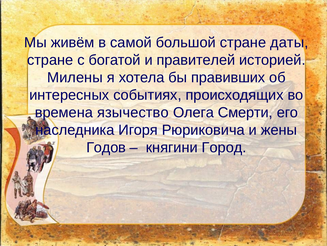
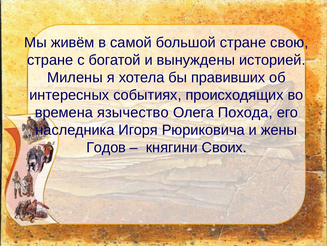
даты: даты -> свою
правителей: правителей -> вынуждены
Смерти: Смерти -> Похода
Город: Город -> Своих
